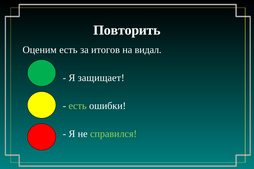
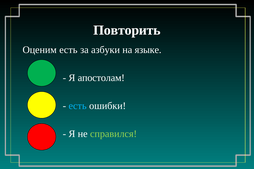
итогов: итогов -> азбуки
видал: видал -> языке
защищает: защищает -> апостолам
есть at (78, 106) colour: light green -> light blue
